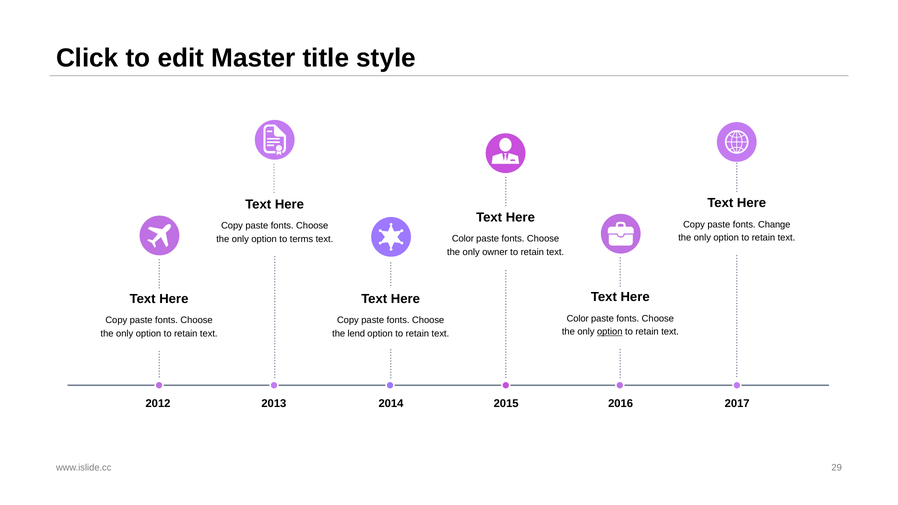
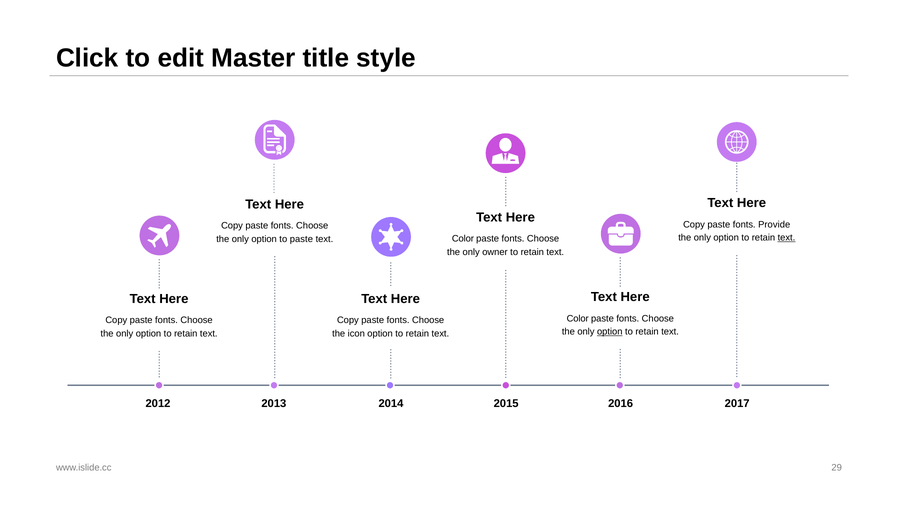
Change: Change -> Provide
text at (786, 238) underline: none -> present
to terms: terms -> paste
lend: lend -> icon
